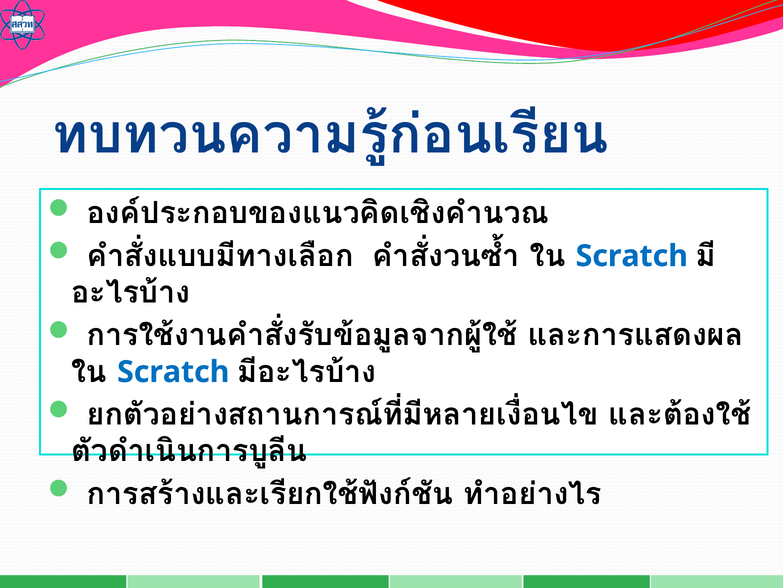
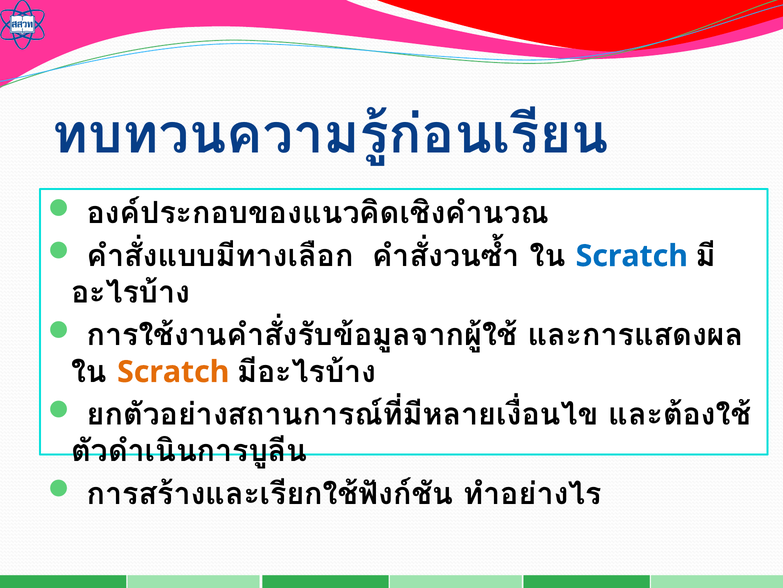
Scratch at (173, 372) colour: blue -> orange
